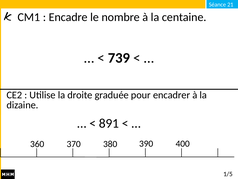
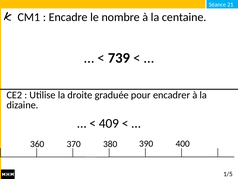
891: 891 -> 409
